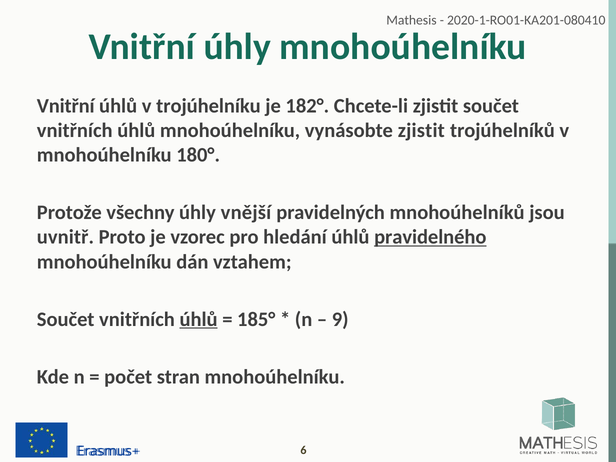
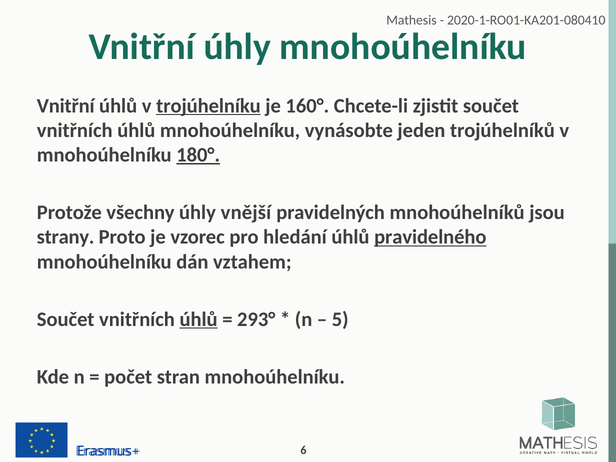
trojúhelníku underline: none -> present
182°: 182° -> 160°
vynásobte zjistit: zjistit -> jeden
180° underline: none -> present
uvnitř: uvnitř -> strany
185°: 185° -> 293°
9: 9 -> 5
